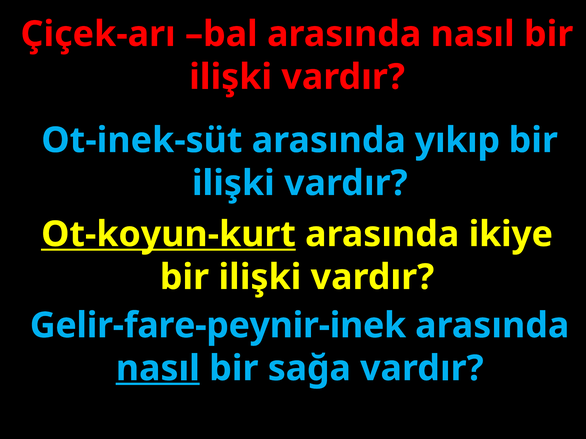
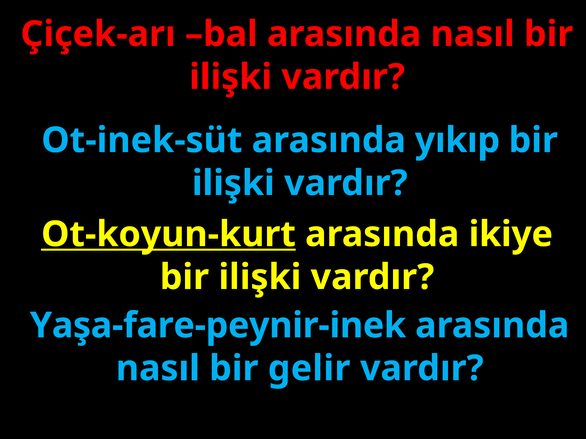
Gelir-fare-peynir-inek: Gelir-fare-peynir-inek -> Yaşa-fare-peynir-inek
nasıl at (158, 369) underline: present -> none
sağa: sağa -> gelir
